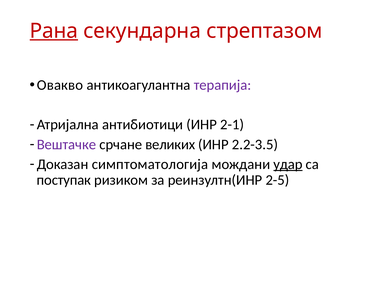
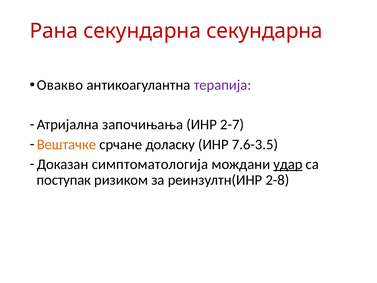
Рана underline: present -> none
секундарна стрептазом: стрептазом -> секундарна
антибиотици: антибиотици -> започињања
2-1: 2-1 -> 2-7
Вештачке colour: purple -> orange
великих: великих -> доласку
2.2-3.5: 2.2-3.5 -> 7.6-3.5
2-5: 2-5 -> 2-8
